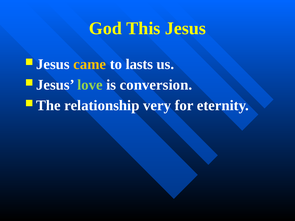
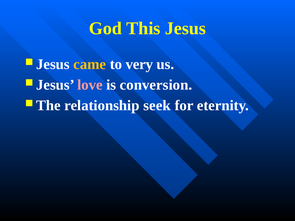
lasts: lasts -> very
love colour: light green -> pink
very: very -> seek
